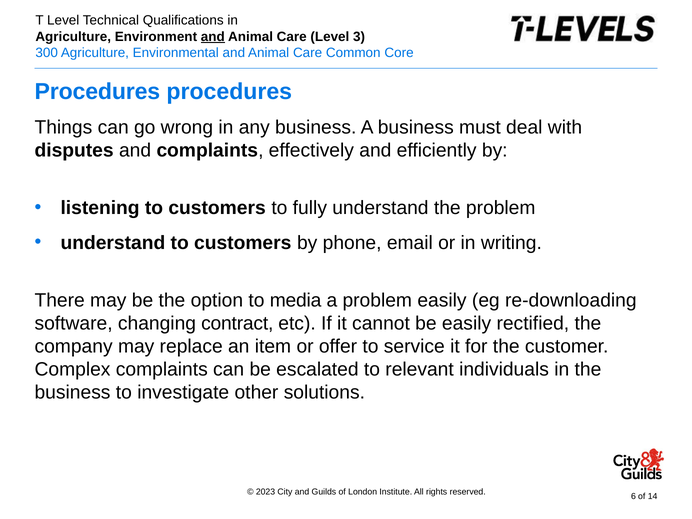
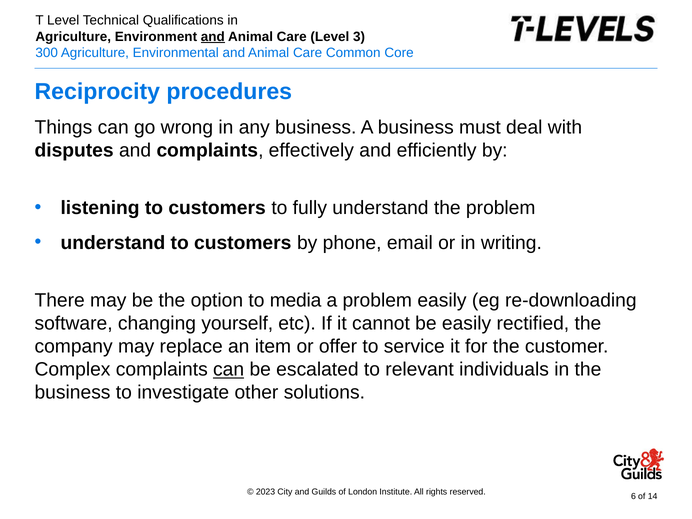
Procedures at (97, 92): Procedures -> Reciprocity
contract: contract -> yourself
can at (229, 370) underline: none -> present
